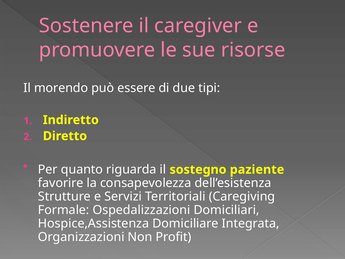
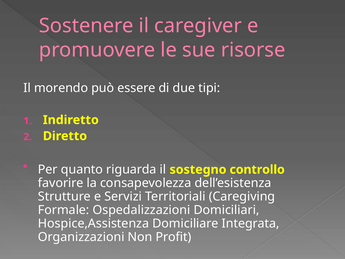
paziente: paziente -> controllo
